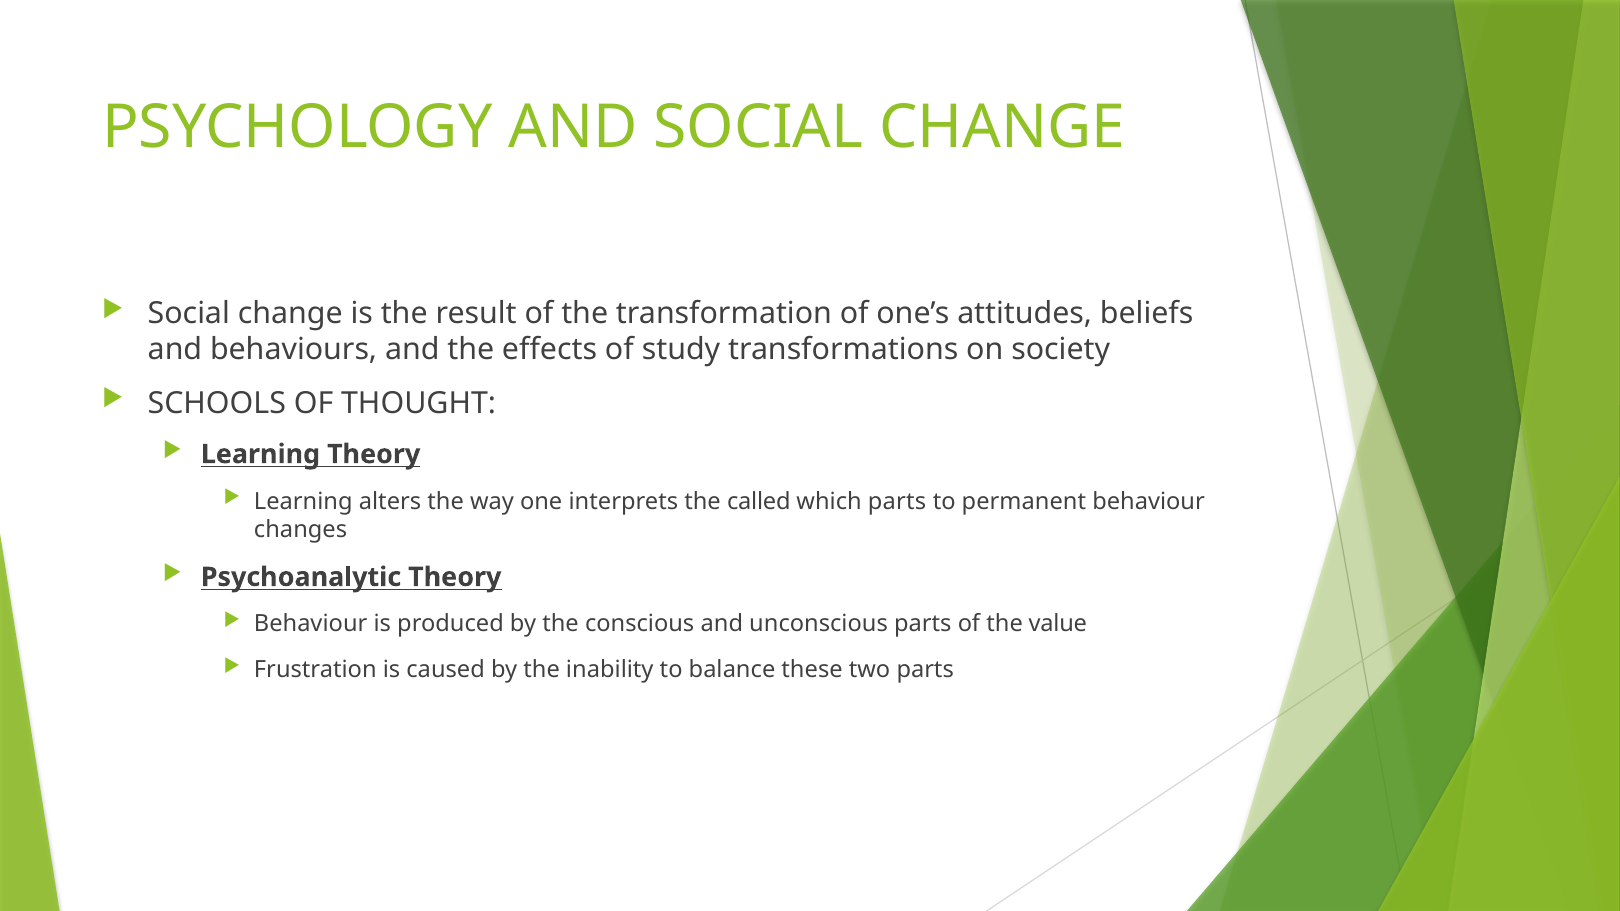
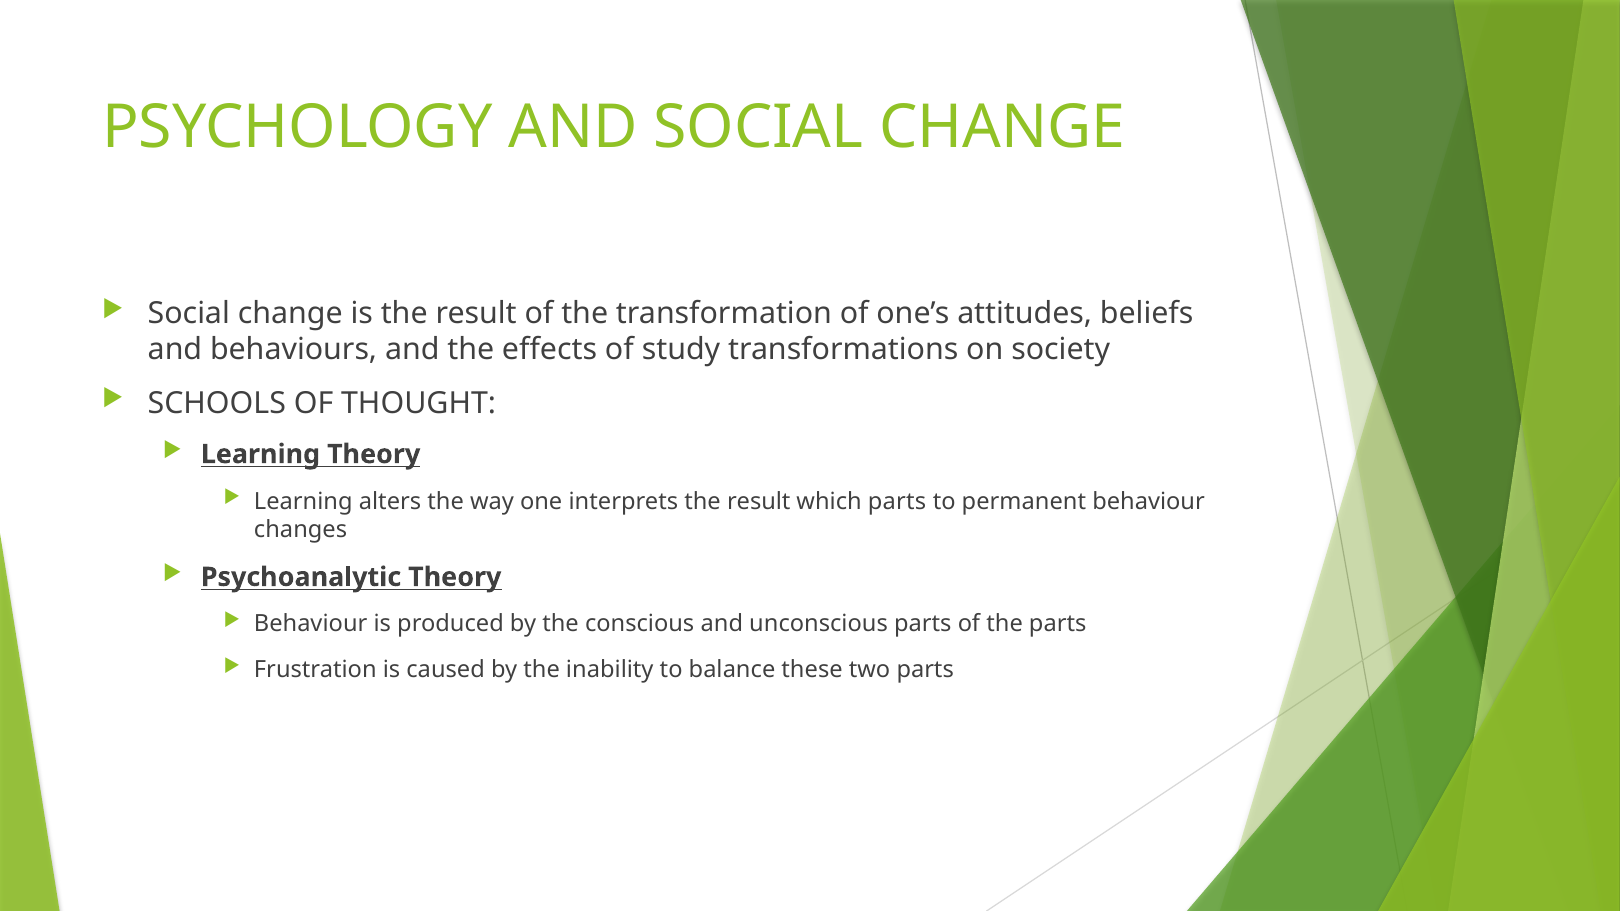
interprets the called: called -> result
the value: value -> parts
